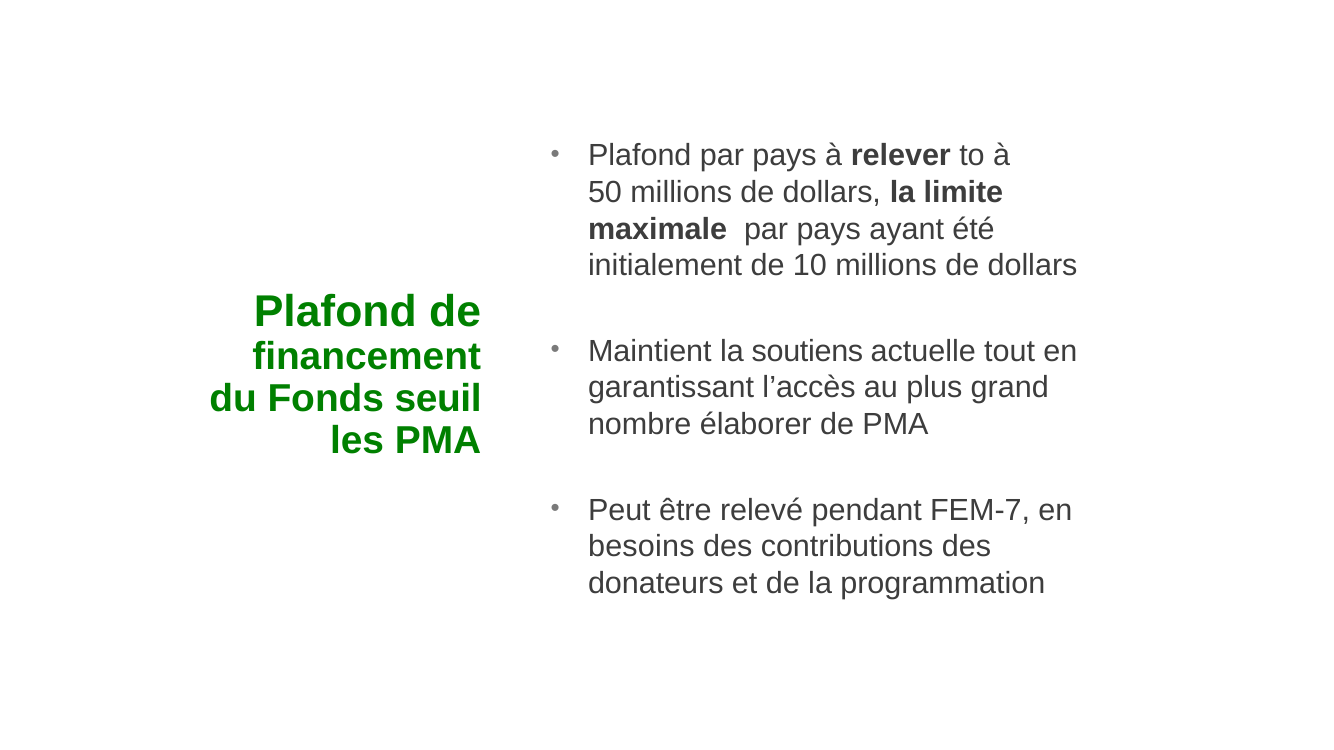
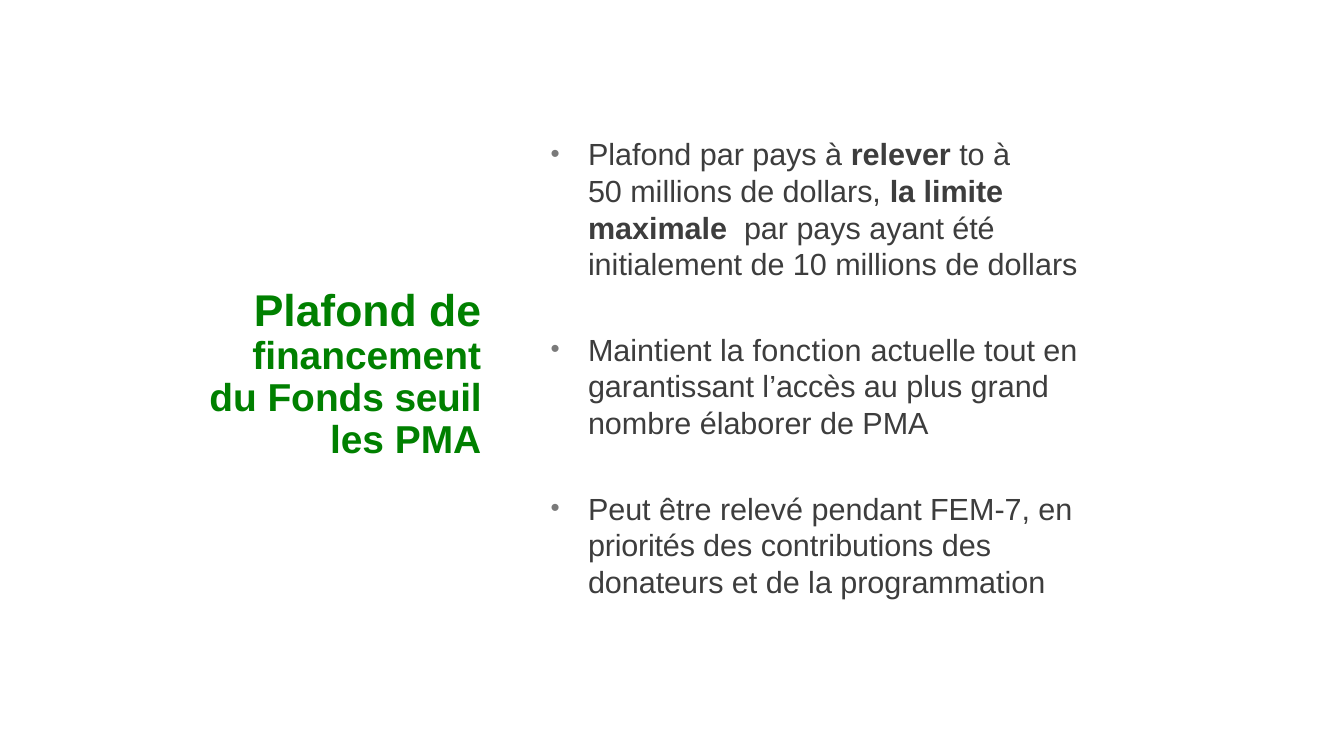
soutiens: soutiens -> fonction
besoins: besoins -> priorités
